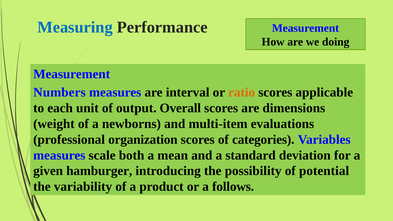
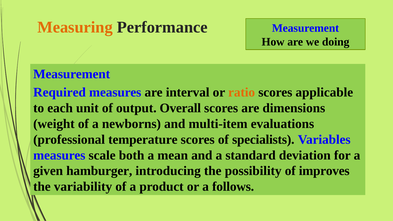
Measuring colour: blue -> orange
Numbers: Numbers -> Required
organization: organization -> temperature
categories: categories -> specialists
potential: potential -> improves
